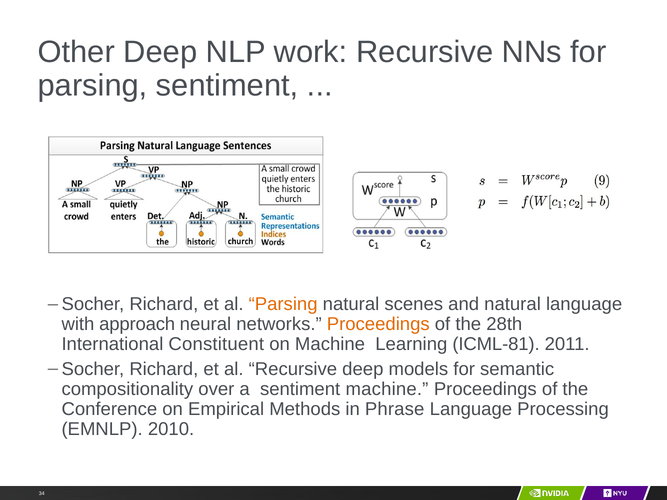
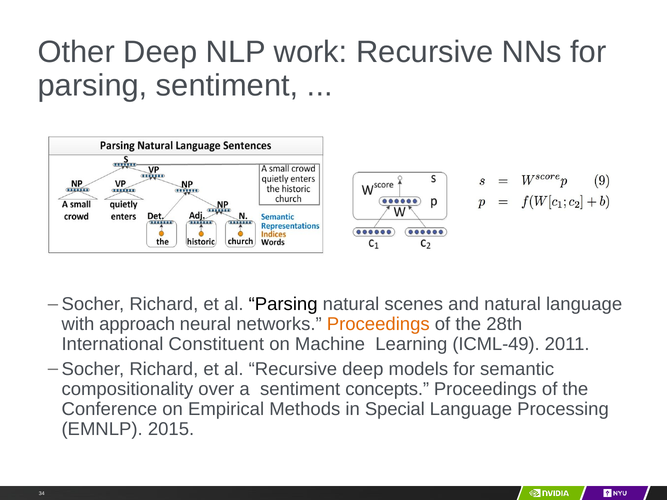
Parsing at (283, 305) colour: orange -> black
ICML-81: ICML-81 -> ICML-49
sentiment machine: machine -> concepts
Phrase: Phrase -> Special
2010: 2010 -> 2015
